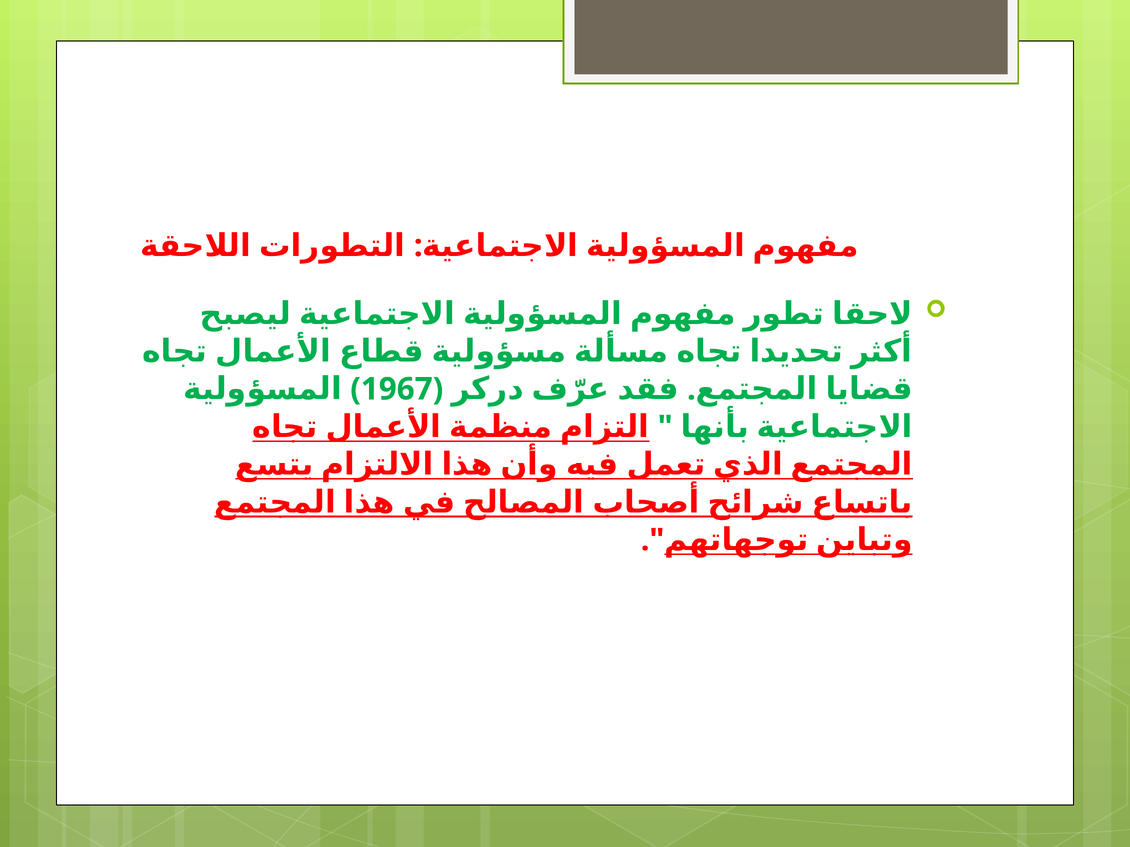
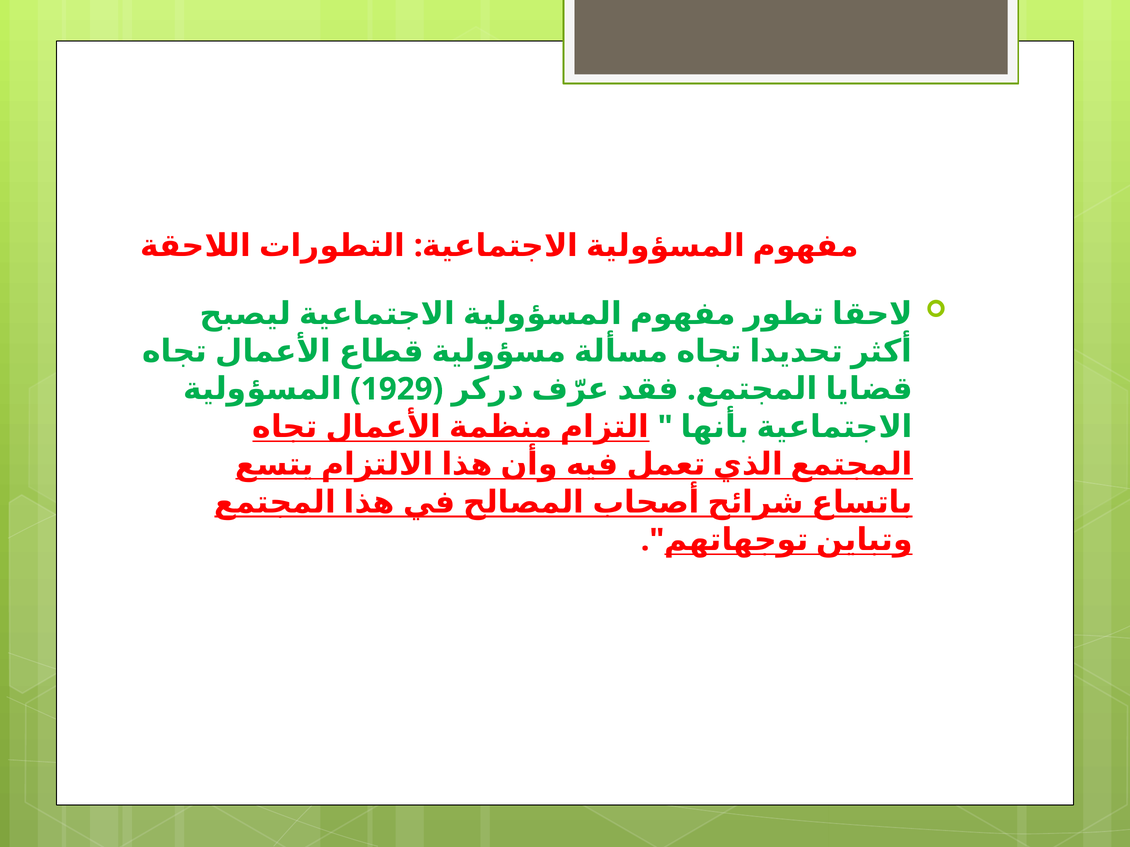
1967: 1967 -> 1929
